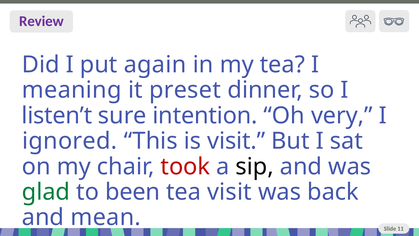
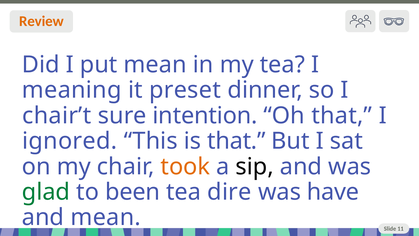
Review colour: purple -> orange
put again: again -> mean
listen’t: listen’t -> chair’t
Oh very: very -> that
is visit: visit -> that
took colour: red -> orange
tea visit: visit -> dire
back: back -> have
